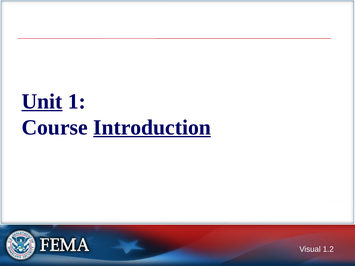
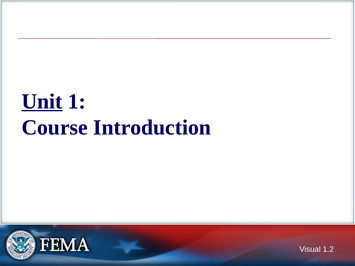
Introduction underline: present -> none
